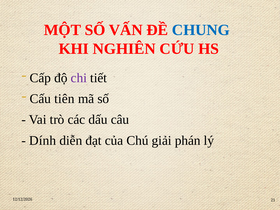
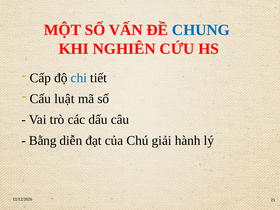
chi colour: purple -> blue
tiên: tiên -> luật
Dính: Dính -> Bằng
phán: phán -> hành
